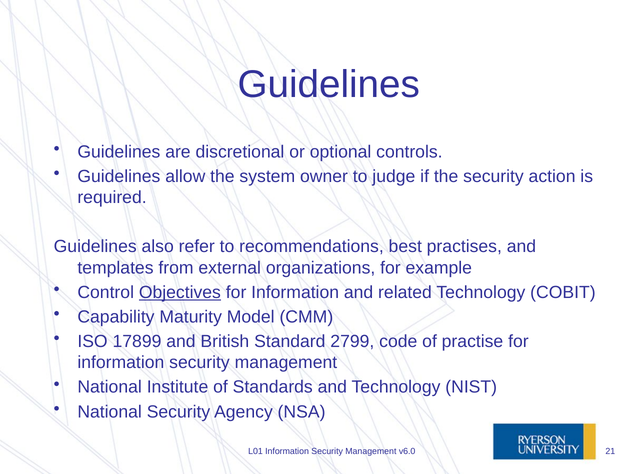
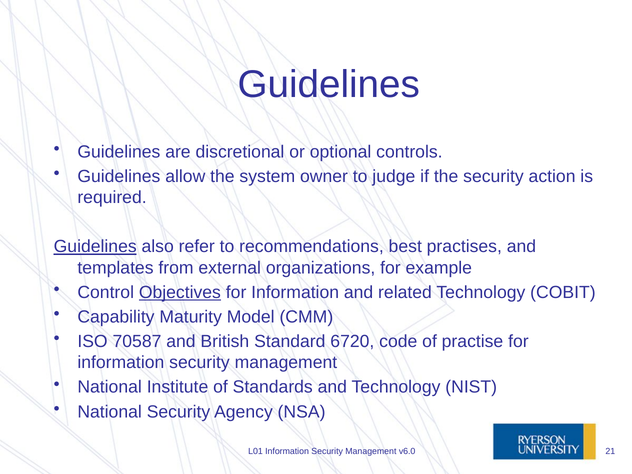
Guidelines at (95, 247) underline: none -> present
17899: 17899 -> 70587
2799: 2799 -> 6720
